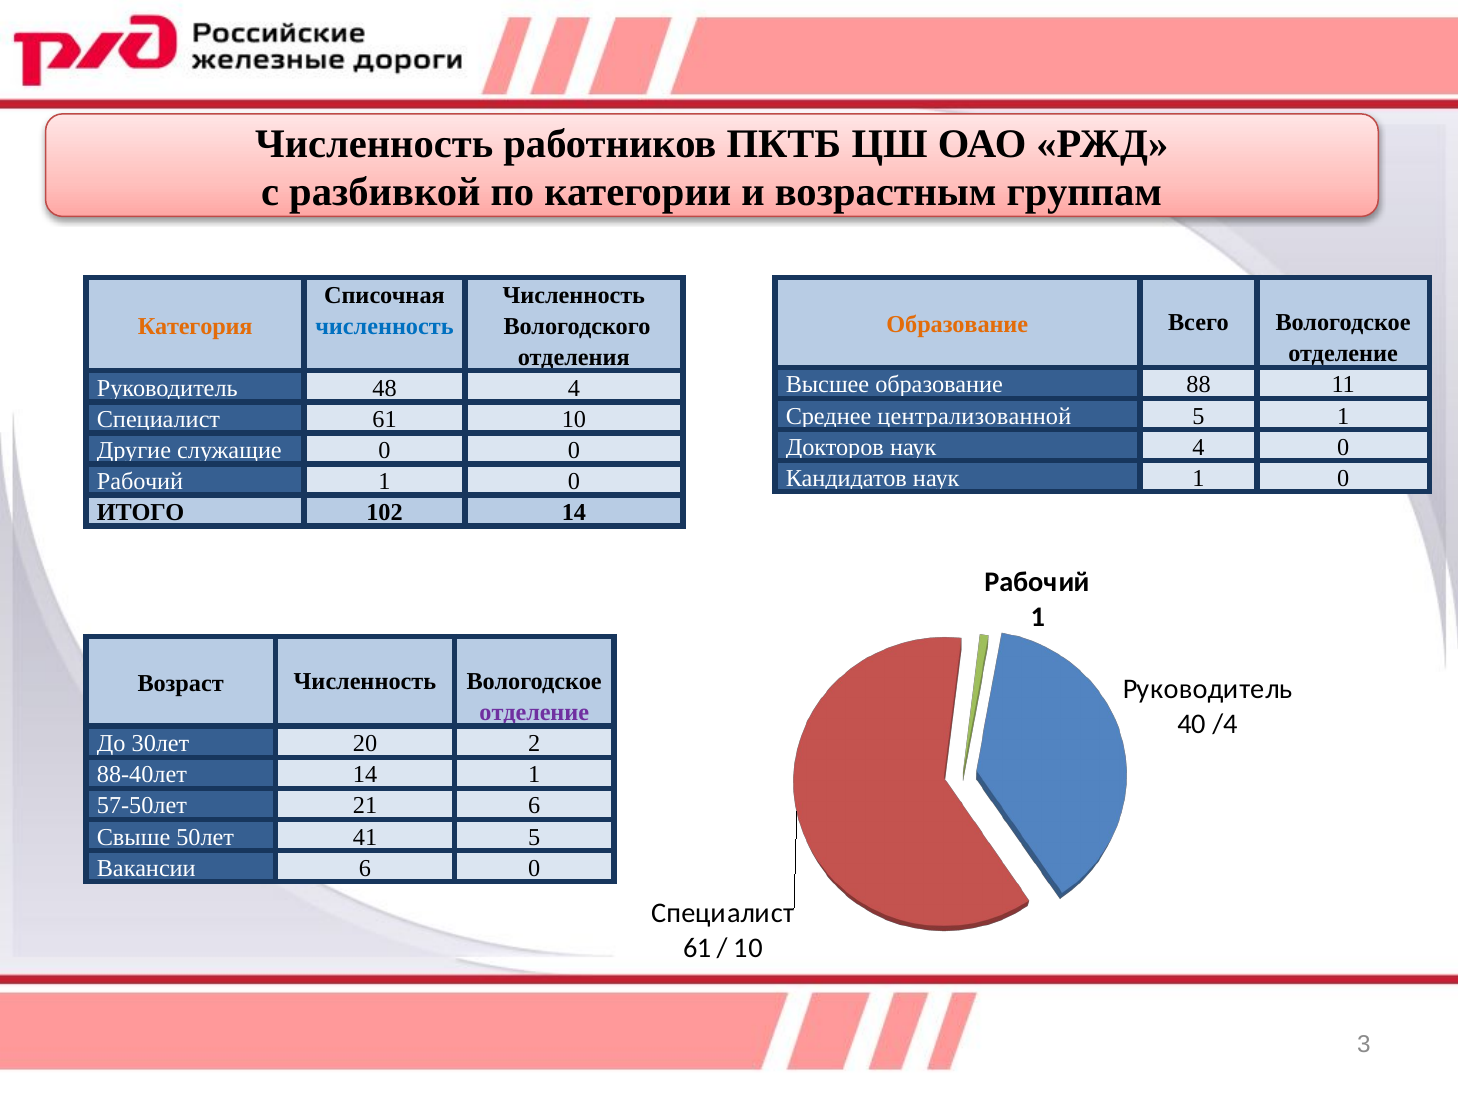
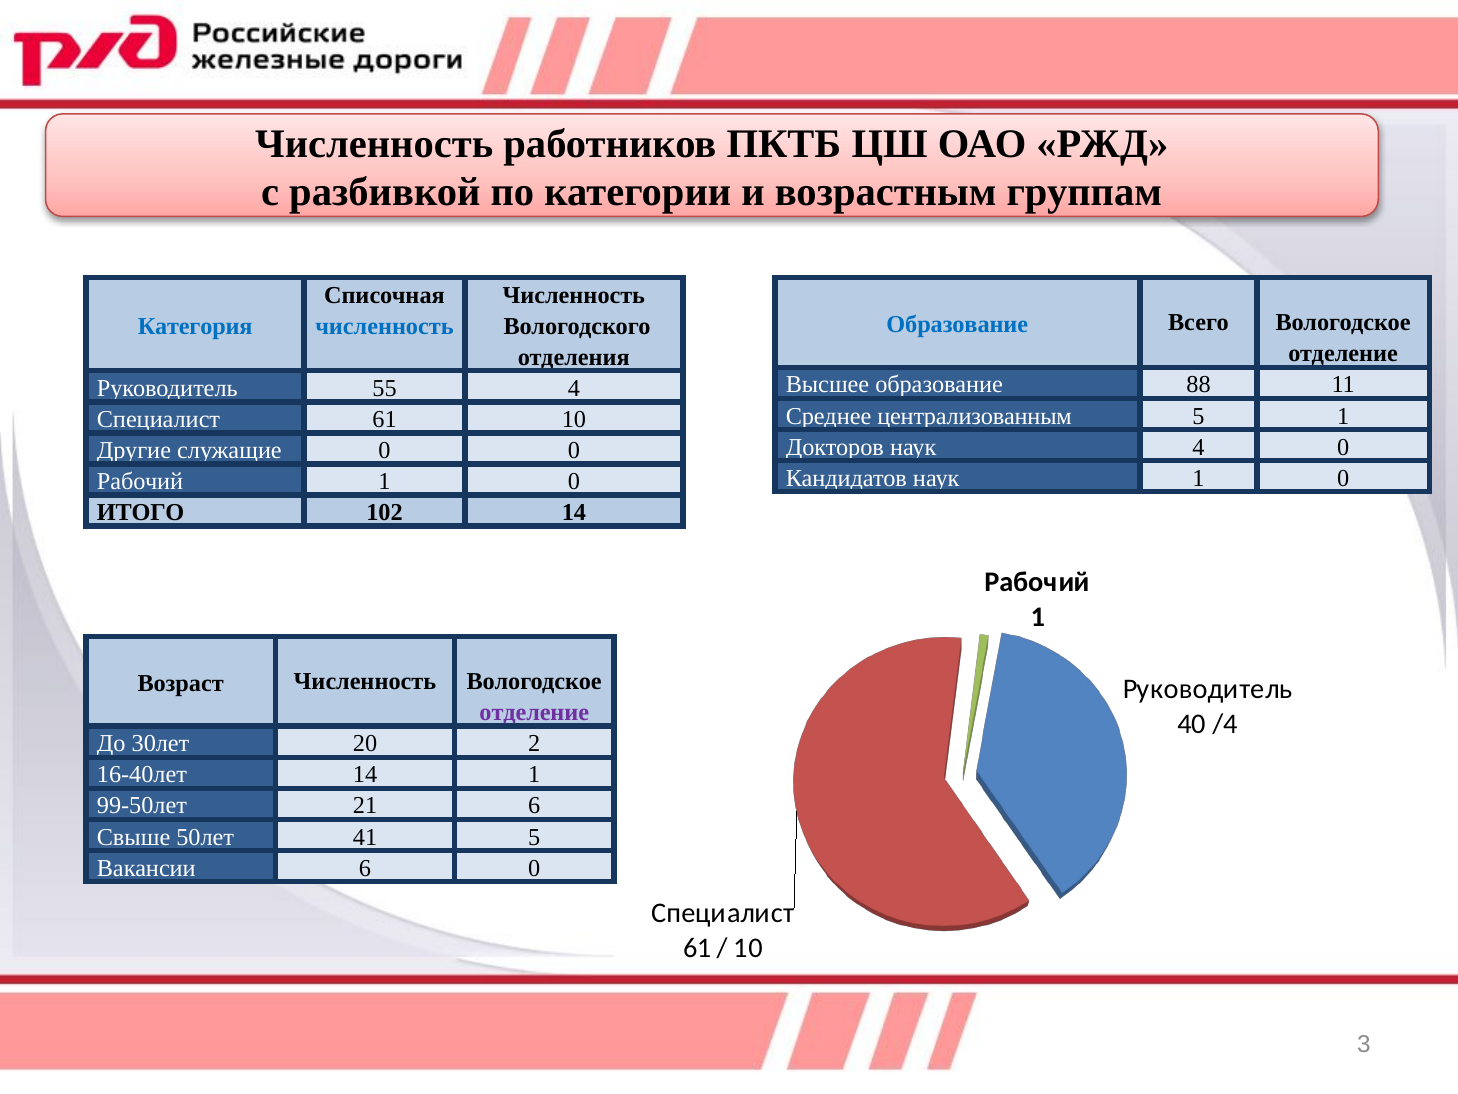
Образование at (957, 325) colour: orange -> blue
Категория colour: orange -> blue
48: 48 -> 55
централизованной: централизованной -> централизованным
88-40лет: 88-40лет -> 16-40лет
57-50лет: 57-50лет -> 99-50лет
